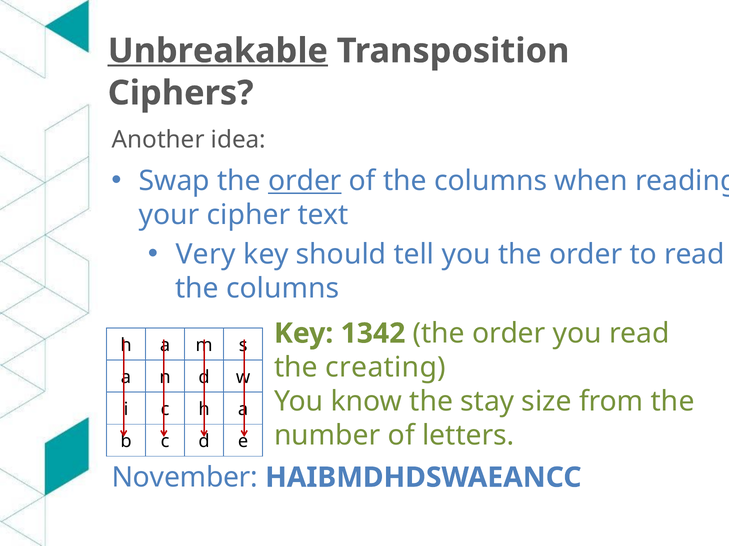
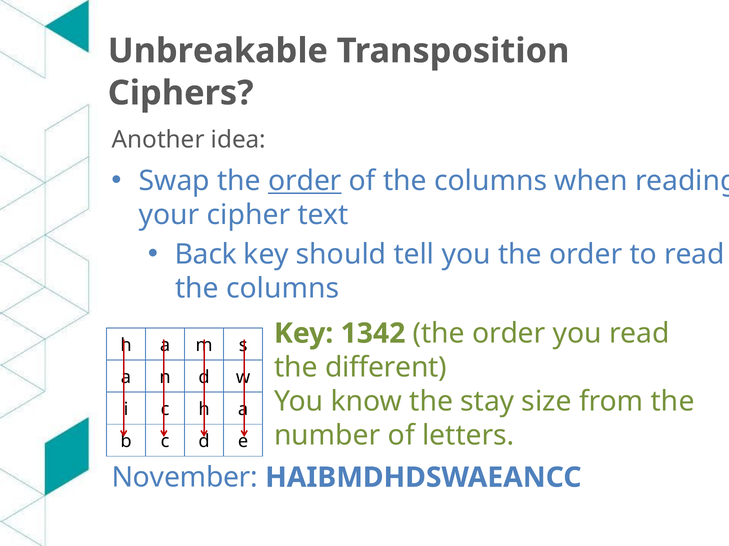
Unbreakable underline: present -> none
Very: Very -> Back
creating: creating -> different
